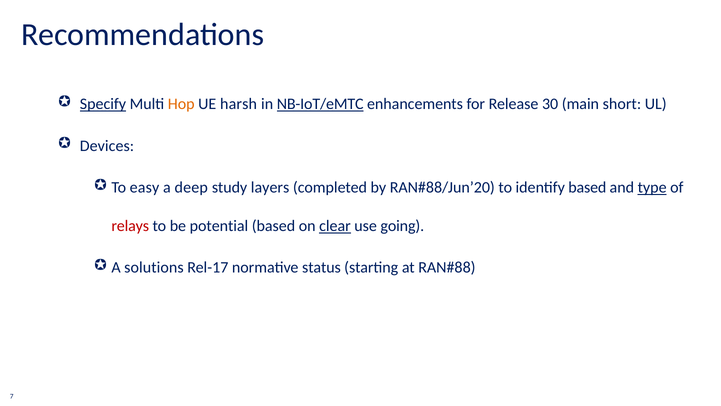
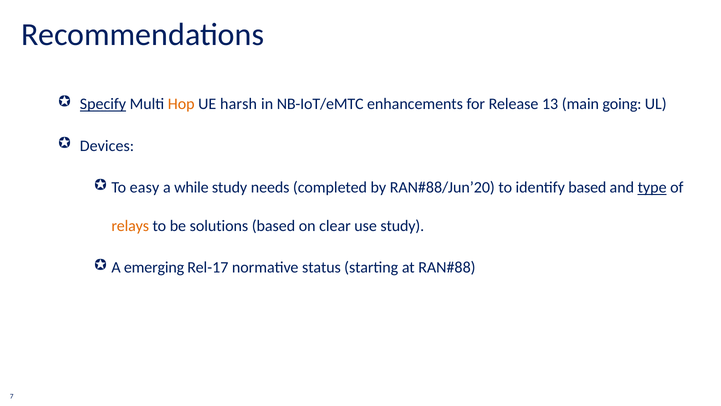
NB-IoT/eMTC underline: present -> none
30: 30 -> 13
short: short -> going
deep: deep -> while
layers: layers -> needs
relays colour: red -> orange
potential: potential -> solutions
clear underline: present -> none
use going: going -> study
solutions: solutions -> emerging
